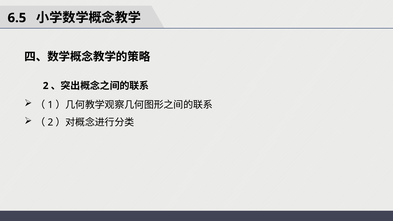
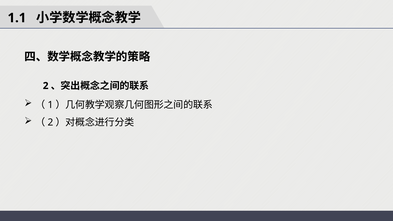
6.5: 6.5 -> 1.1
